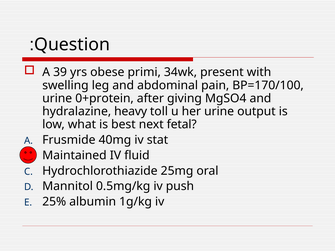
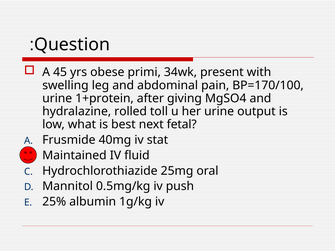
39: 39 -> 45
0+protein: 0+protein -> 1+protein
heavy: heavy -> rolled
